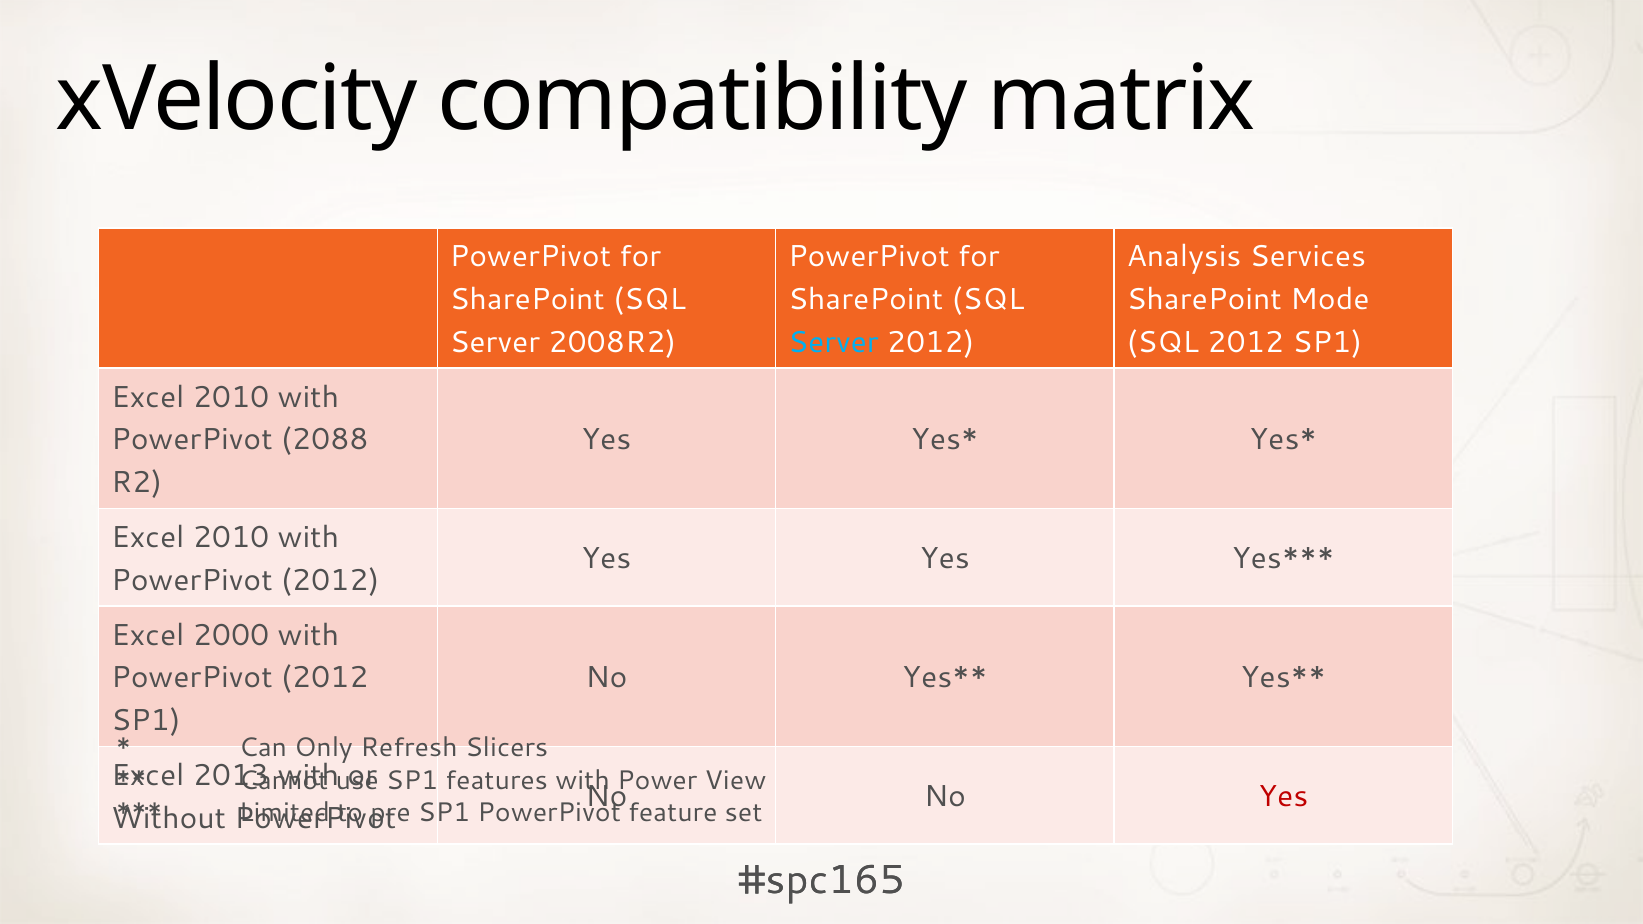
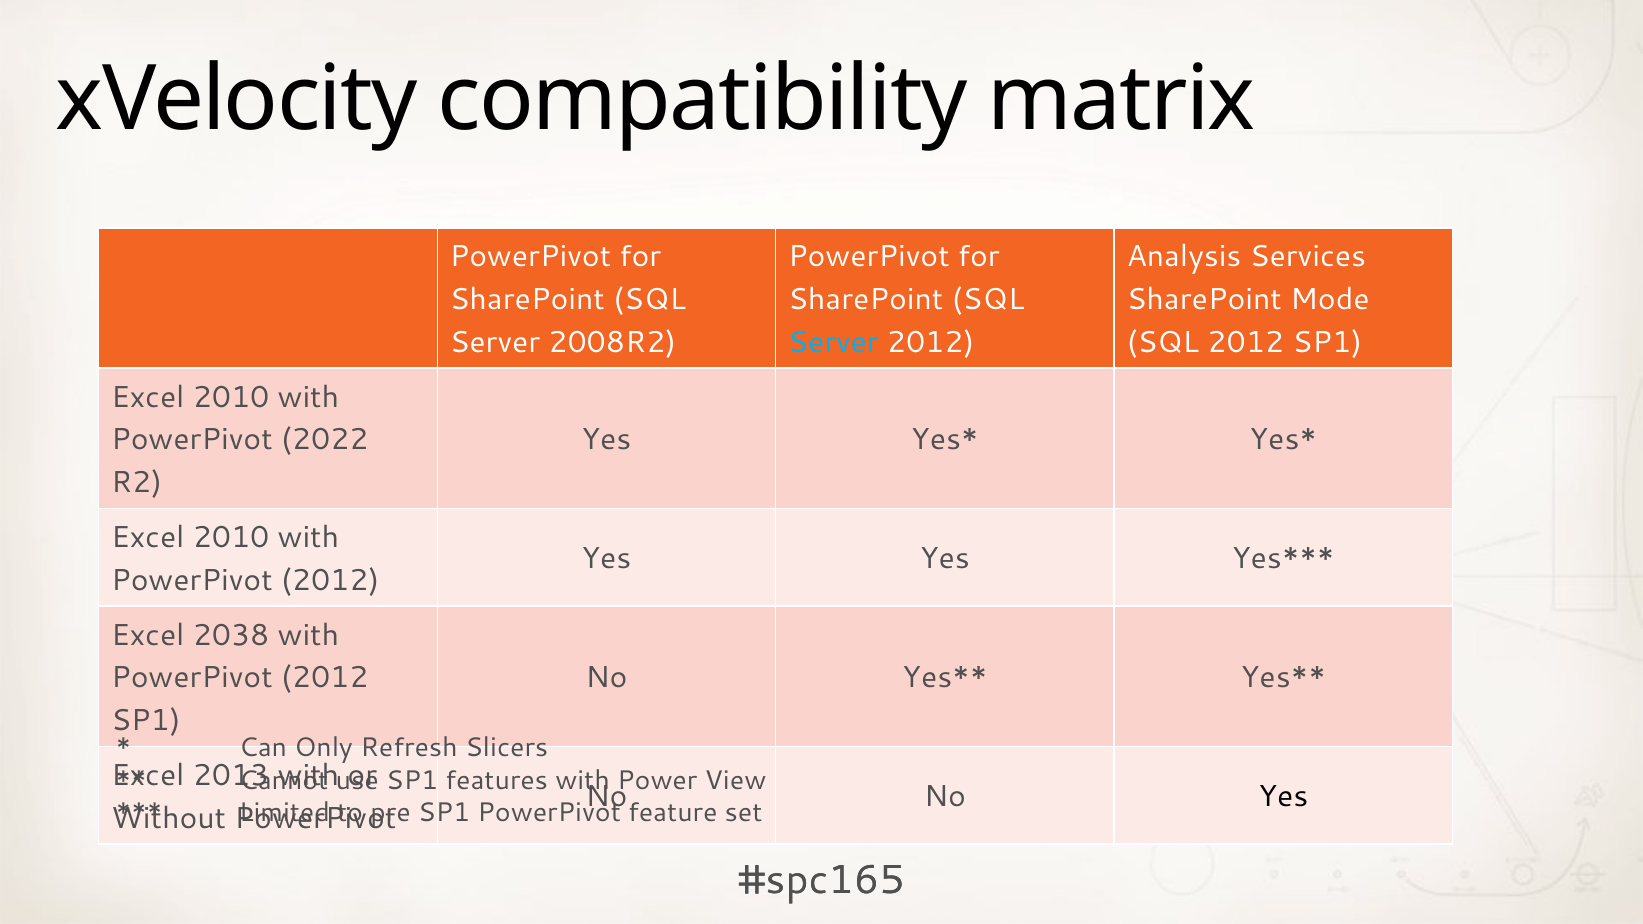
2088: 2088 -> 2022
2000: 2000 -> 2038
Yes at (1283, 797) colour: red -> black
